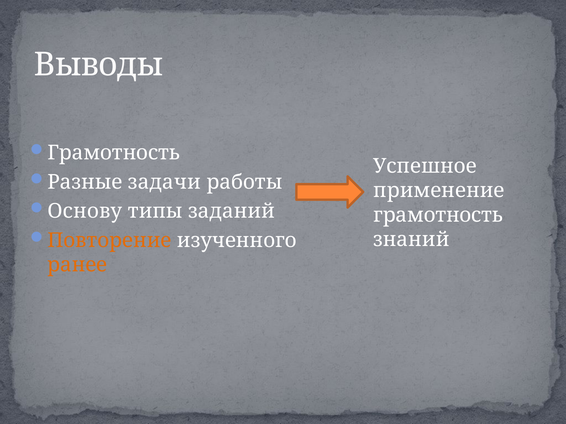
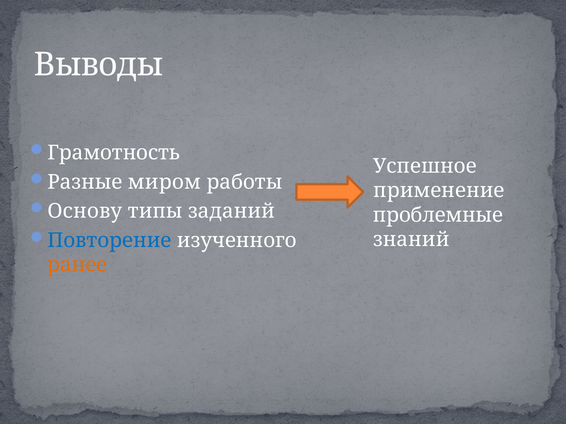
задачи: задачи -> миром
грамотность at (438, 215): грамотность -> проблемные
Повторение colour: orange -> blue
